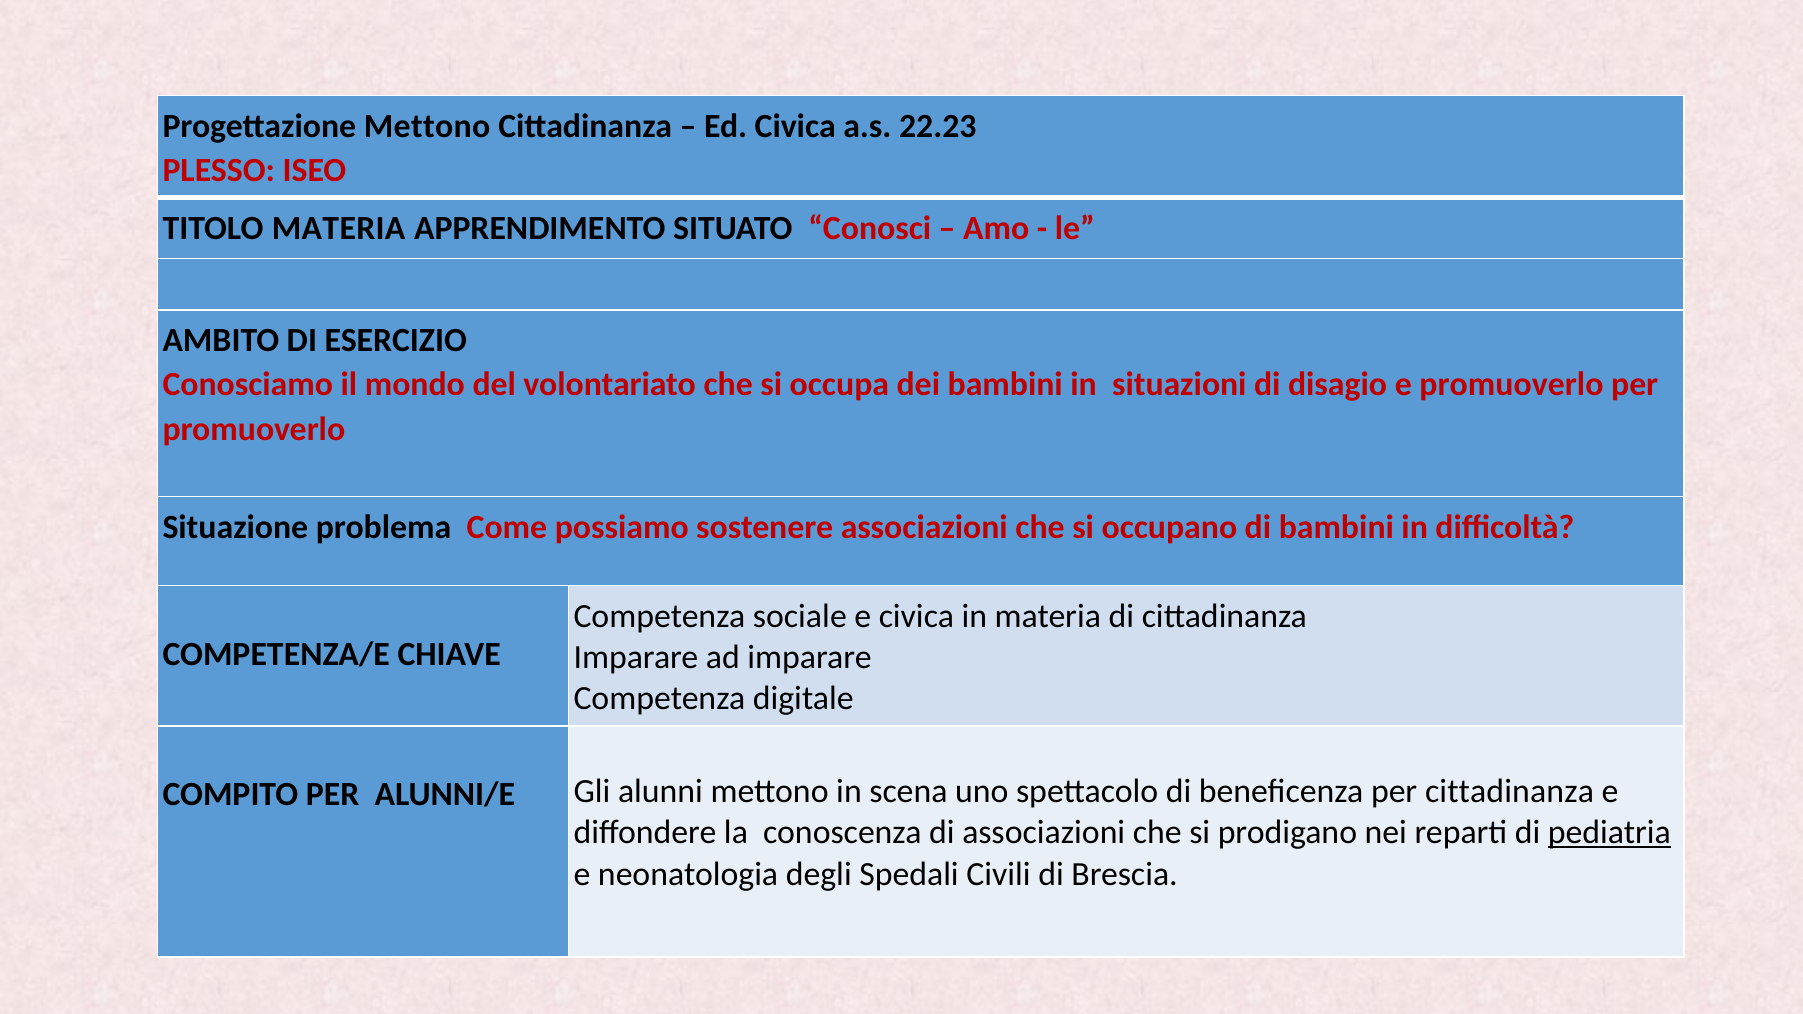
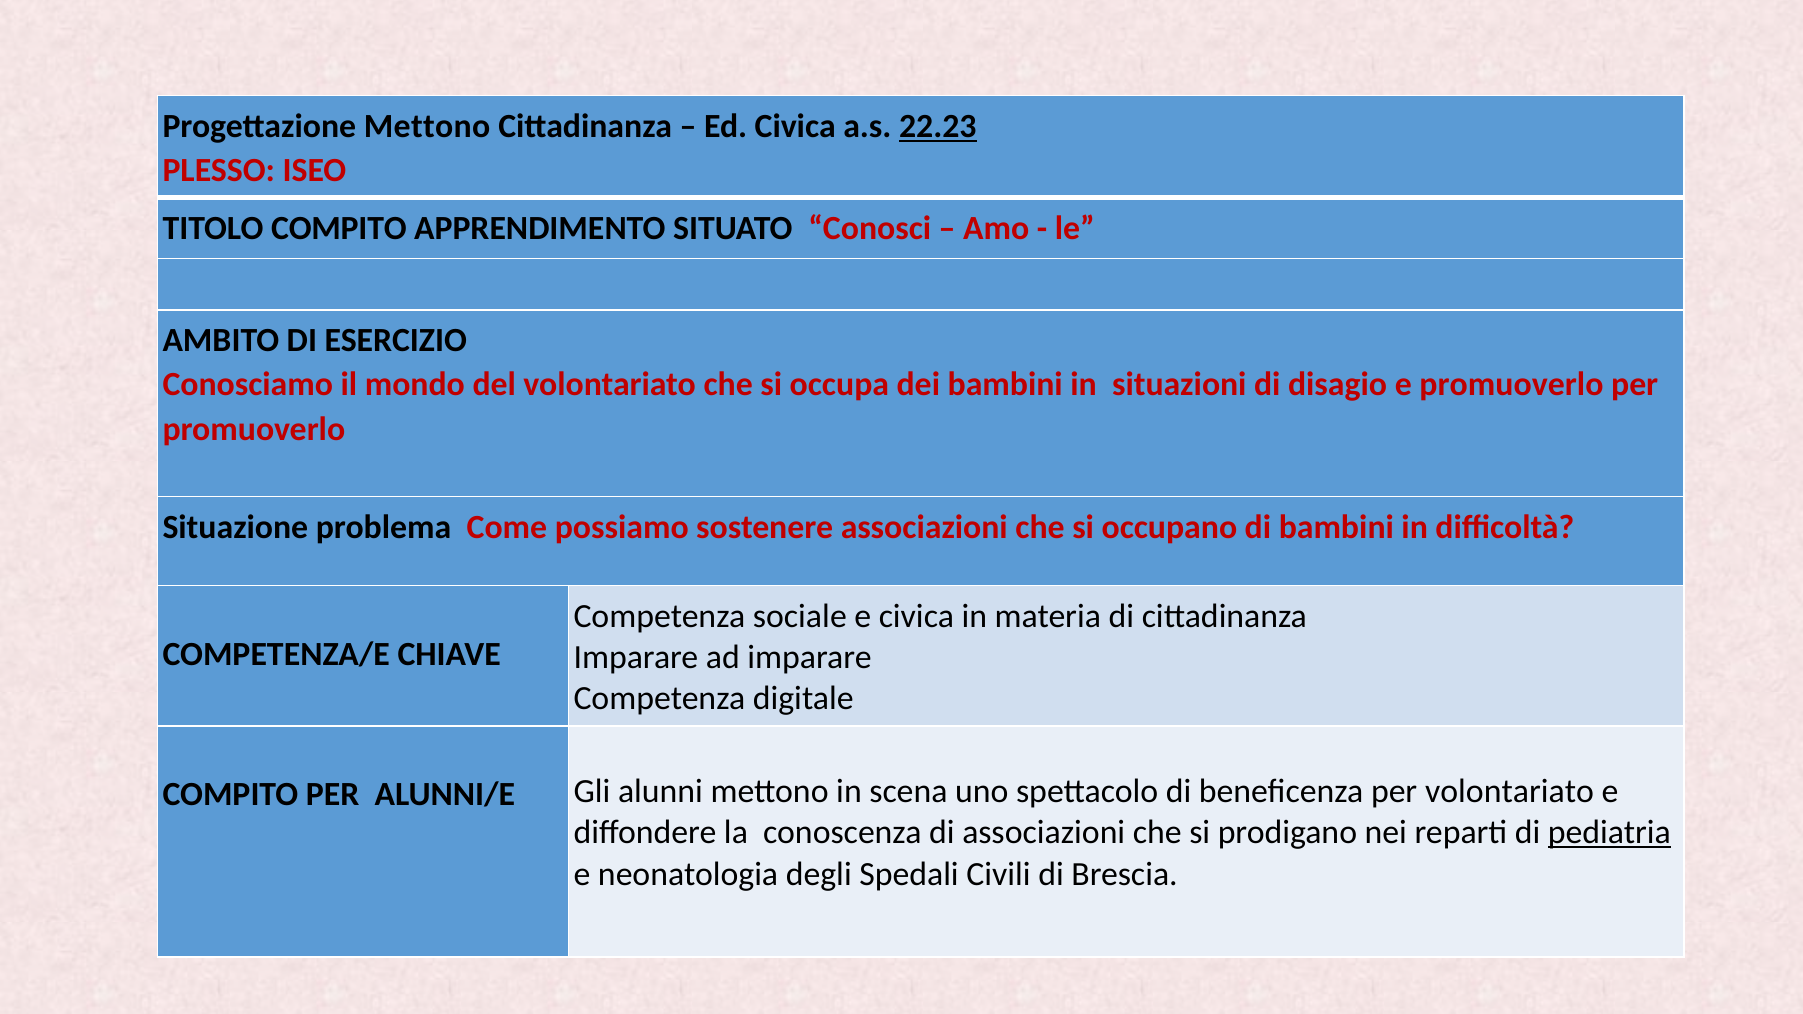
22.23 underline: none -> present
TITOLO MATERIA: MATERIA -> COMPITO
per cittadinanza: cittadinanza -> volontariato
